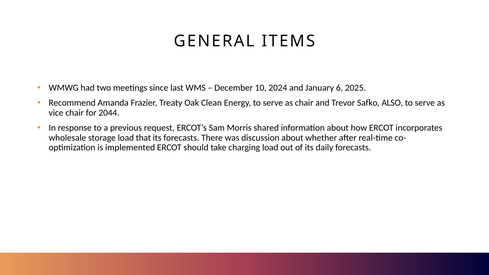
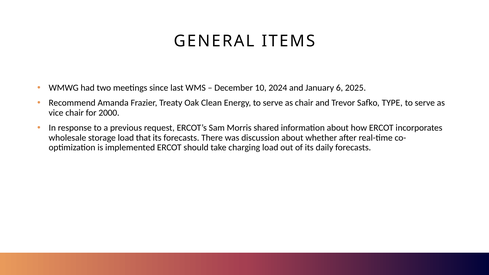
ALSO: ALSO -> TYPE
2044: 2044 -> 2000
